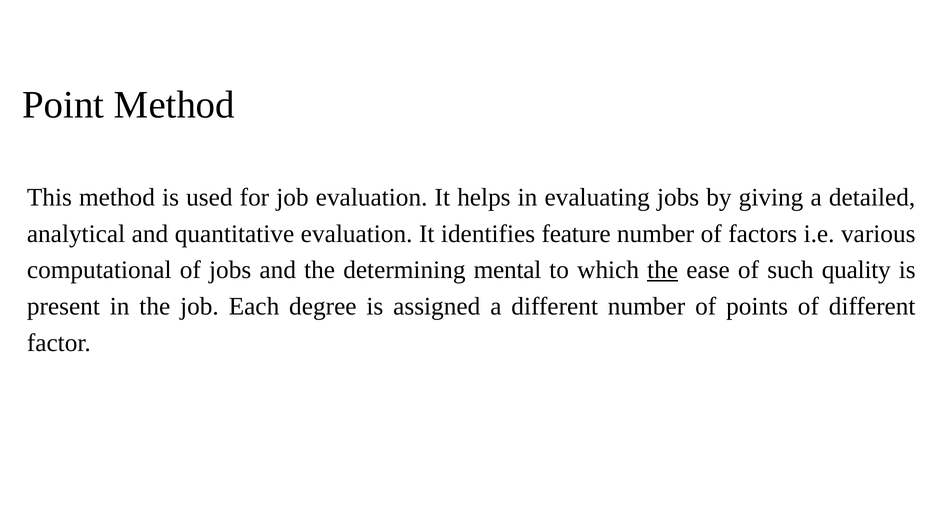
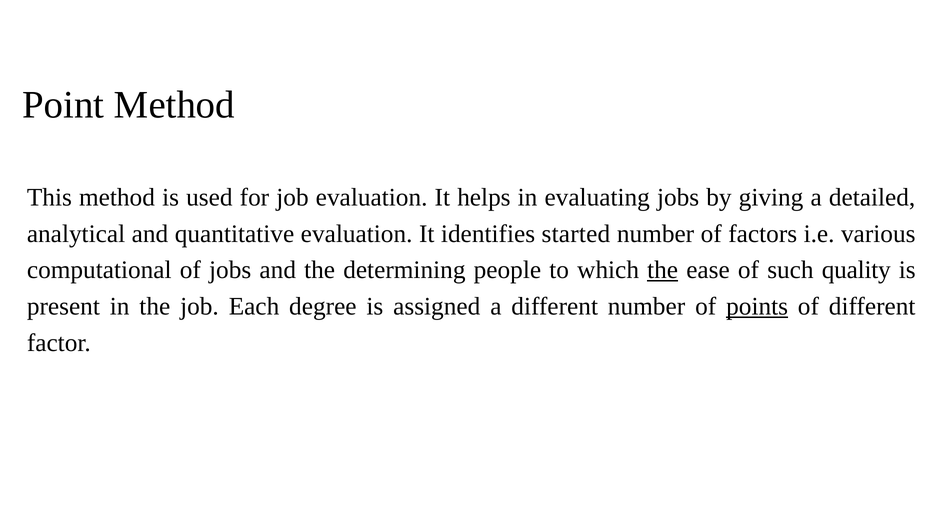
feature: feature -> started
mental: mental -> people
points underline: none -> present
